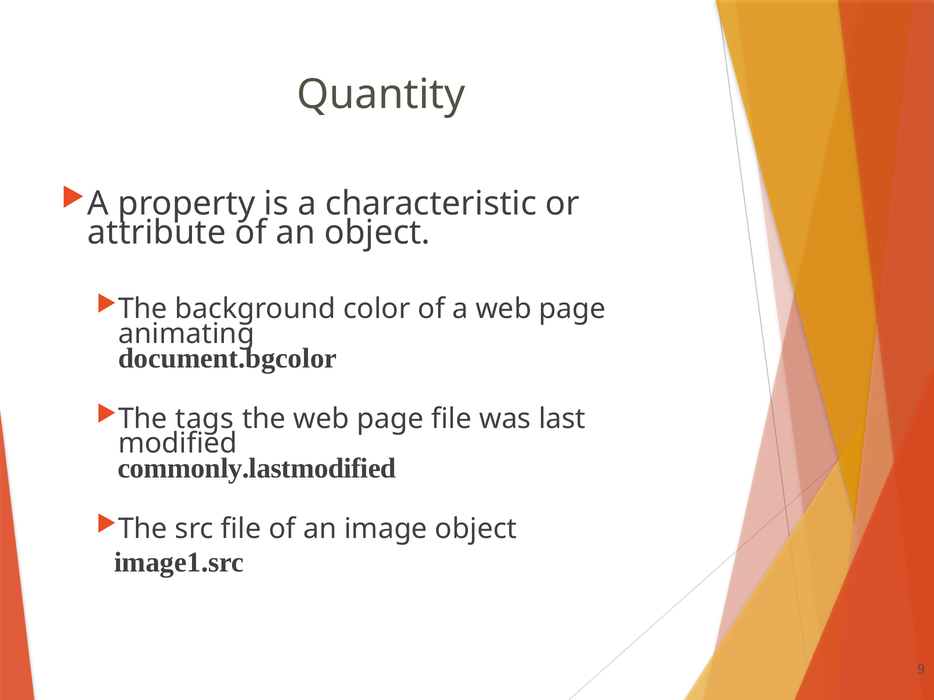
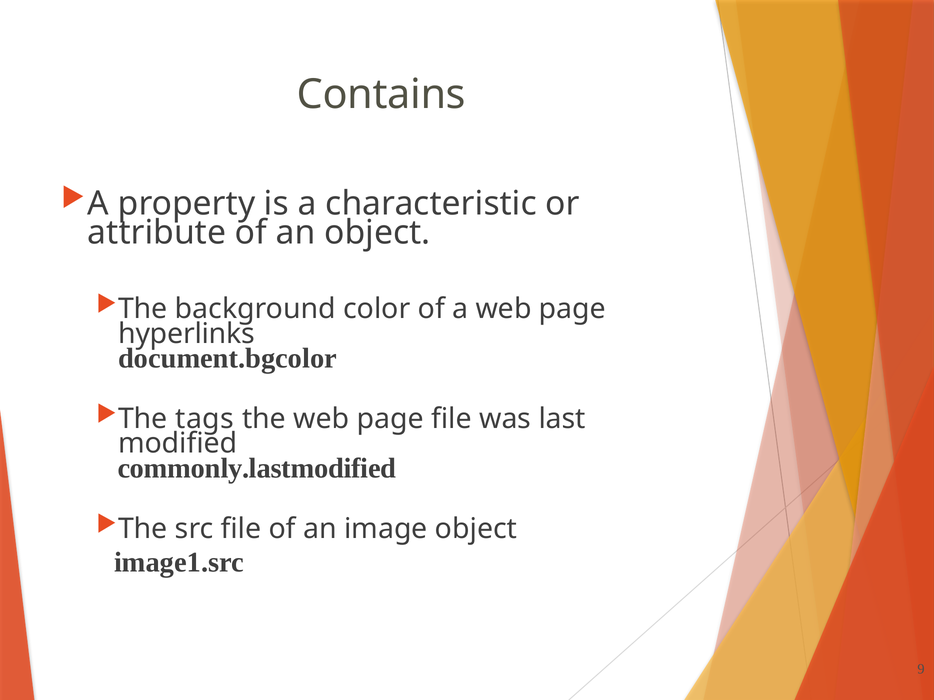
Quantity: Quantity -> Contains
animating: animating -> hyperlinks
